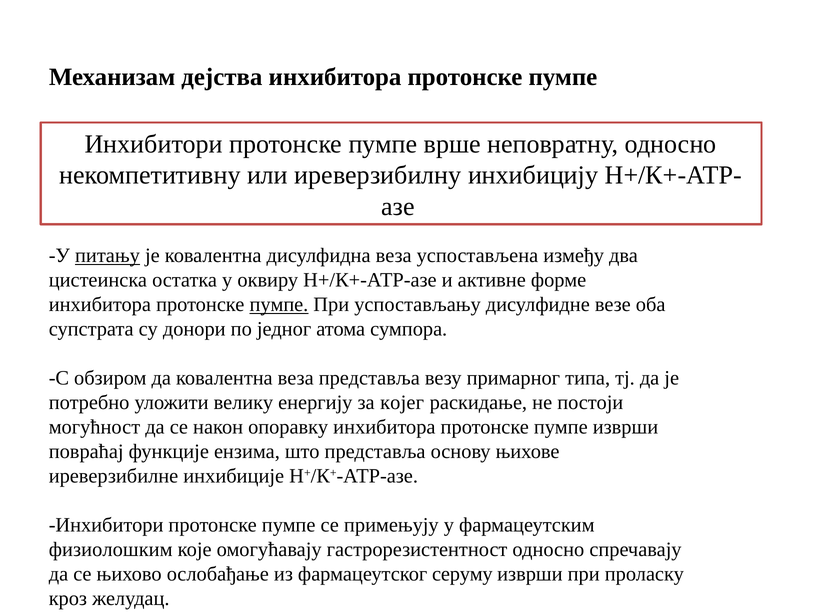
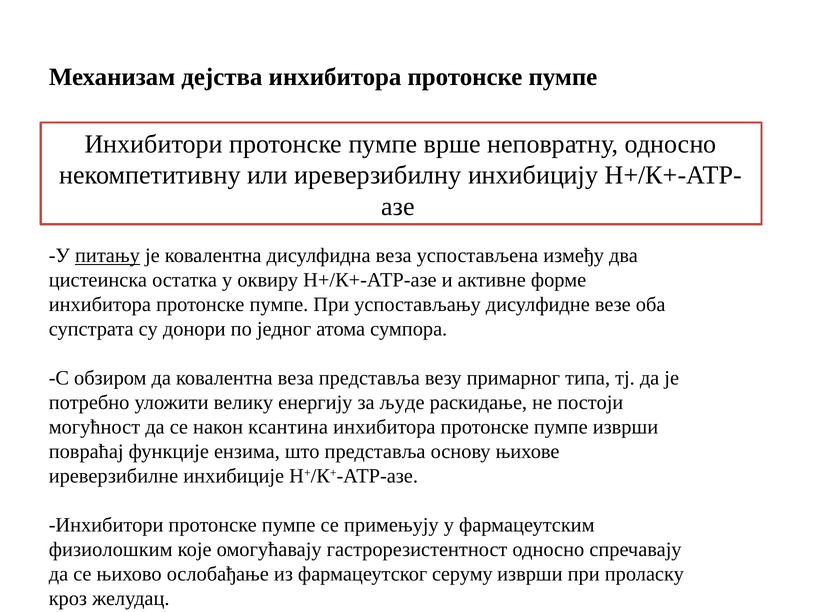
пумпе at (279, 305) underline: present -> none
којег: којег -> људе
опоравку: опоравку -> ксантина
